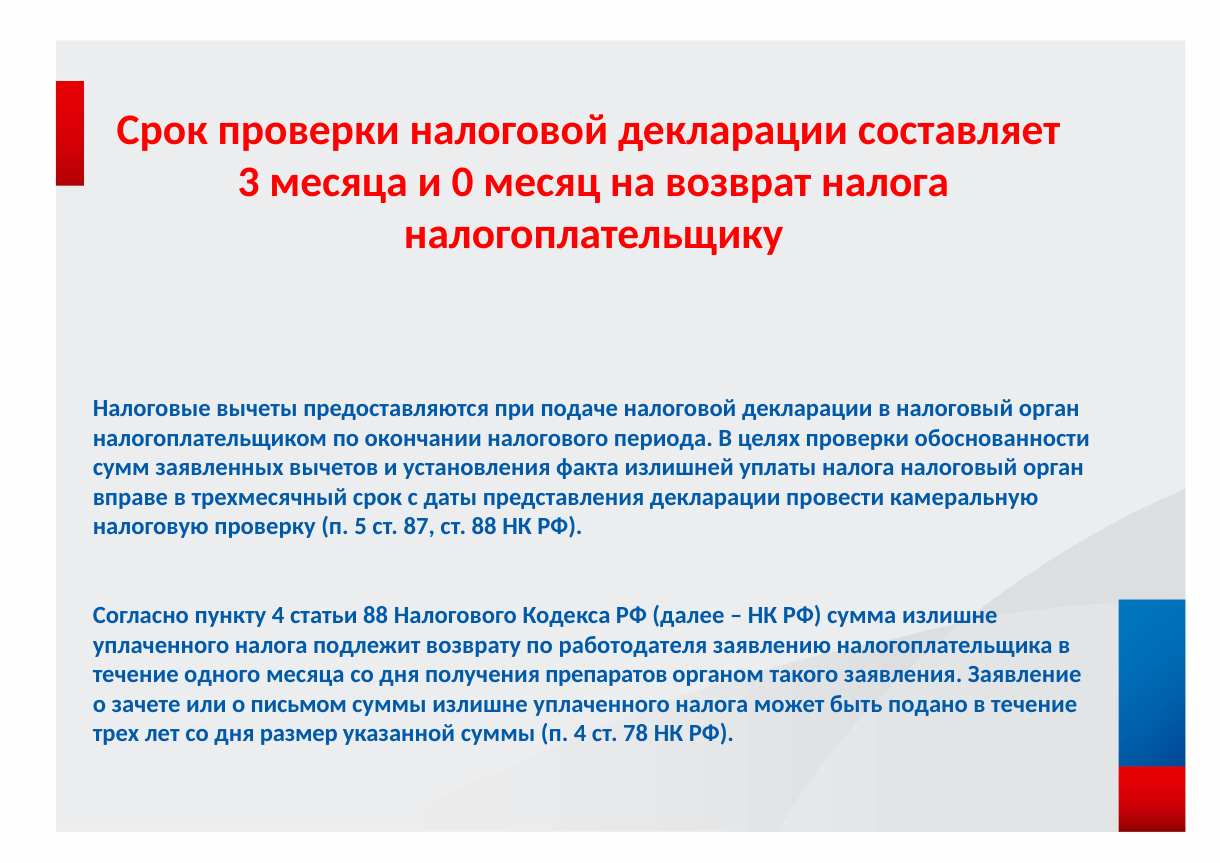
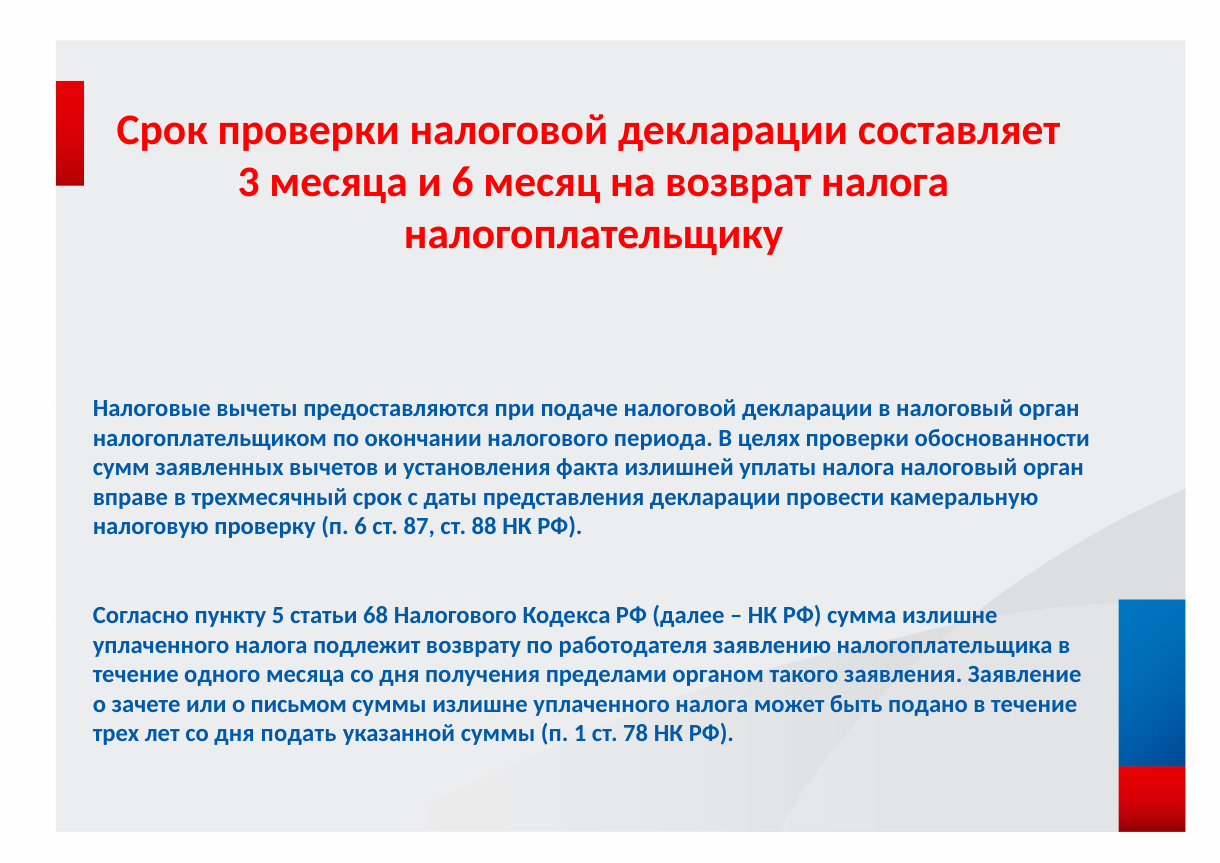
и 0: 0 -> 6
п 5: 5 -> 6
пункту 4: 4 -> 5
статьи 88: 88 -> 68
препаратов: препаратов -> пределами
размер: размер -> подать
п 4: 4 -> 1
